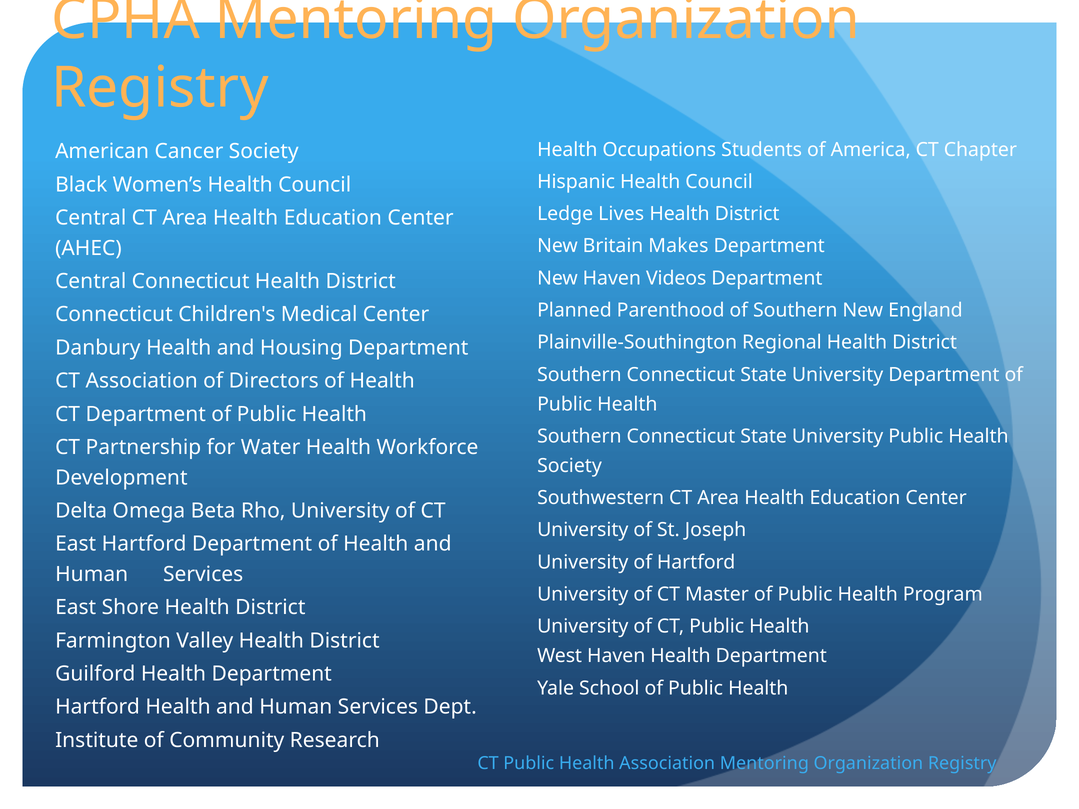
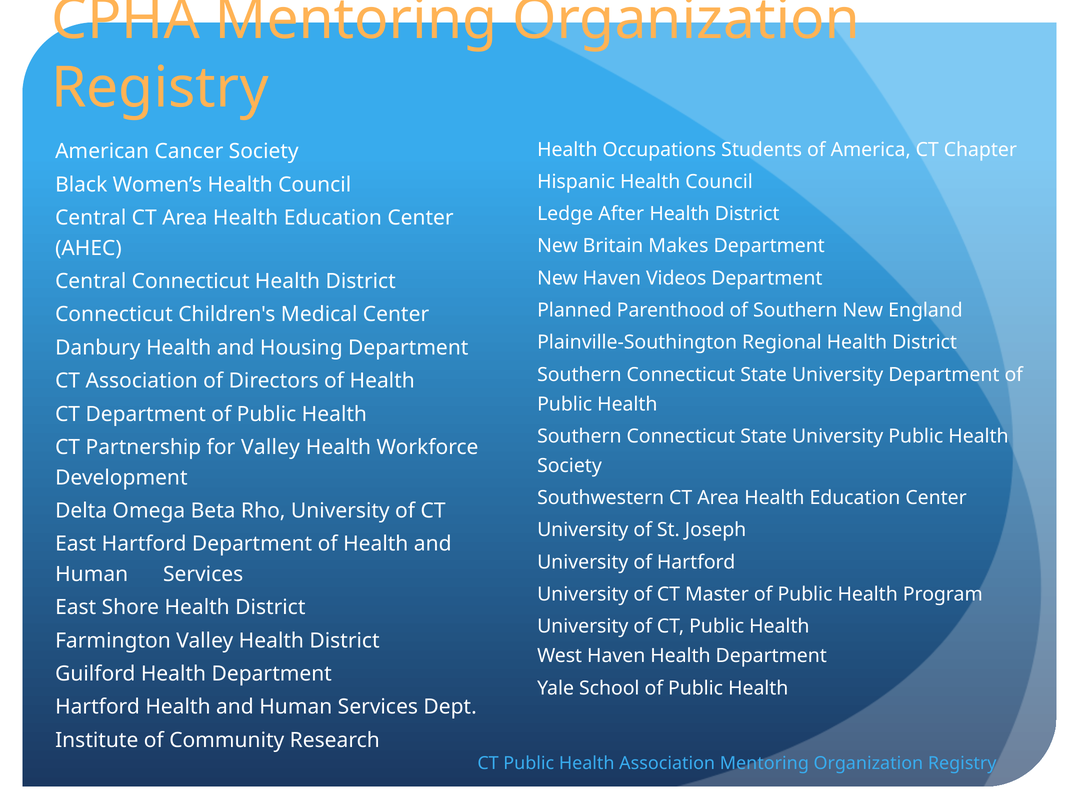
Lives: Lives -> After
for Water: Water -> Valley
